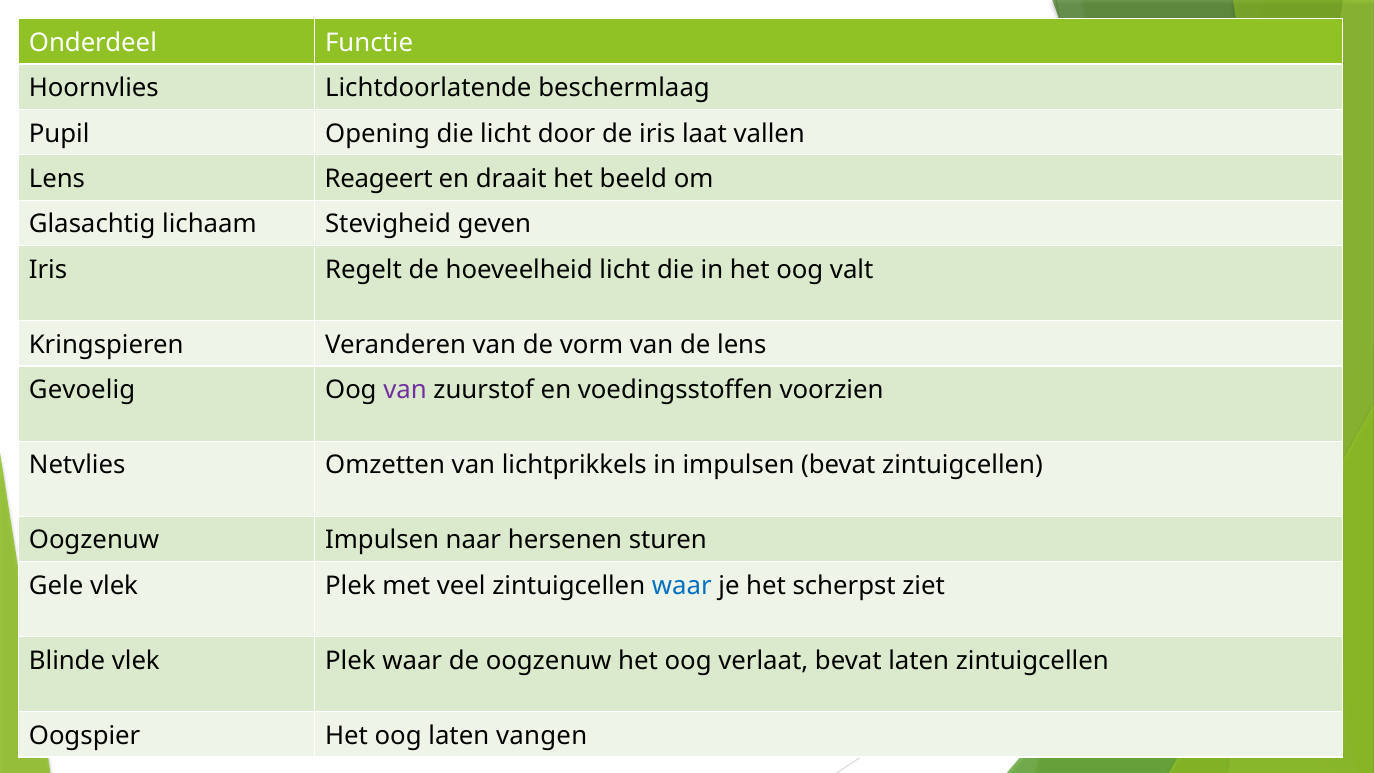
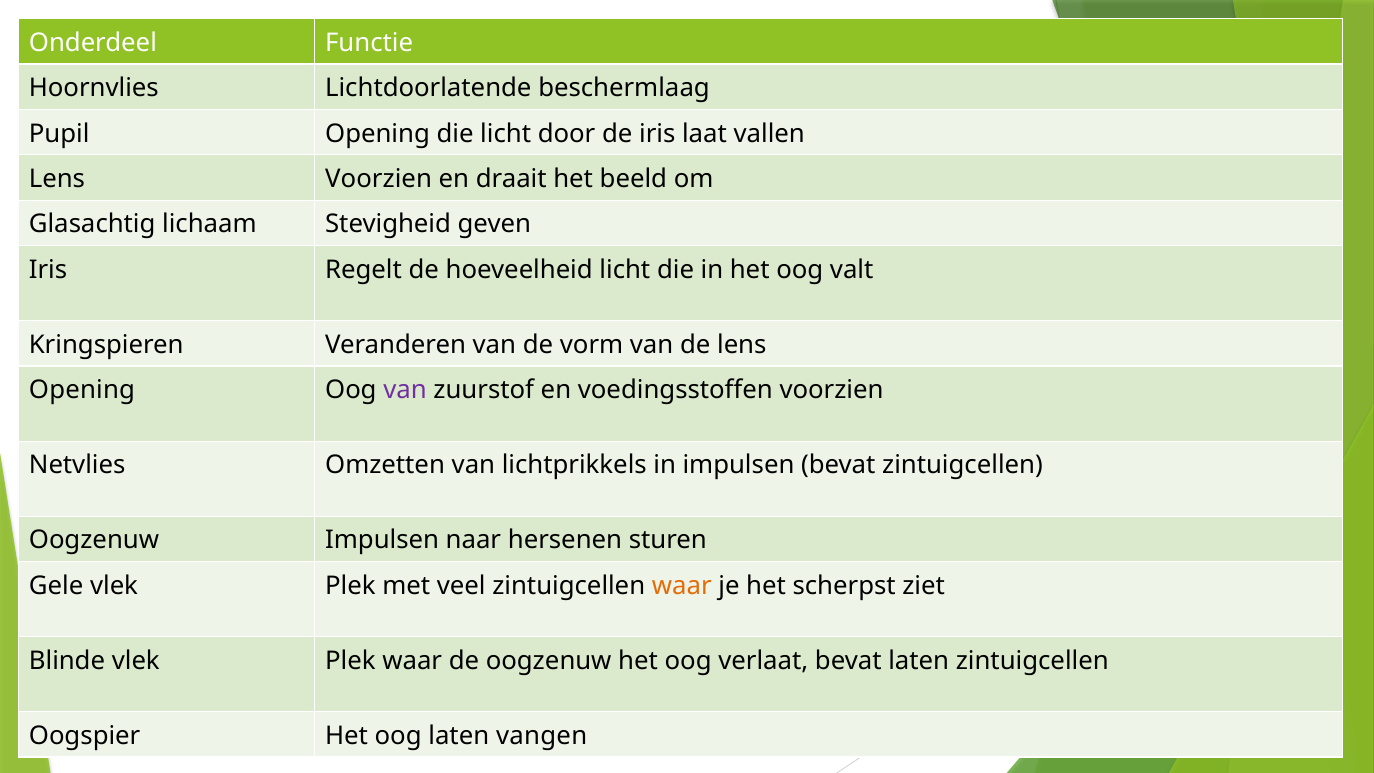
Lens Reageert: Reageert -> Voorzien
Gevoelig at (82, 390): Gevoelig -> Opening
waar at (682, 586) colour: blue -> orange
